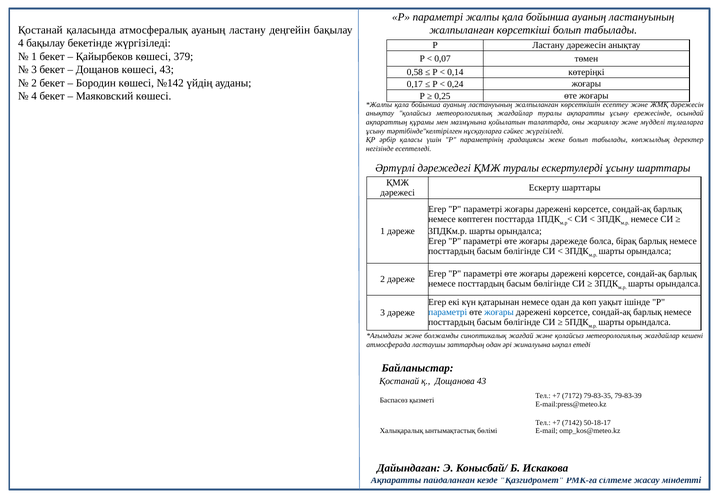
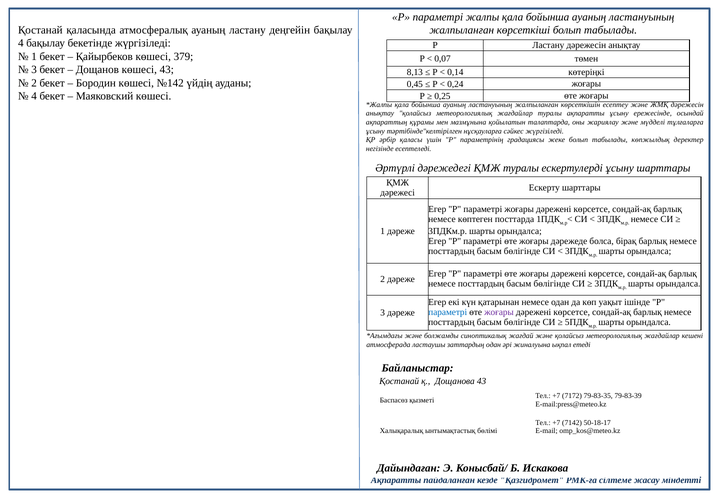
0,58: 0,58 -> 8,13
0,17: 0,17 -> 0,45
жоғары at (499, 312) colour: blue -> purple
